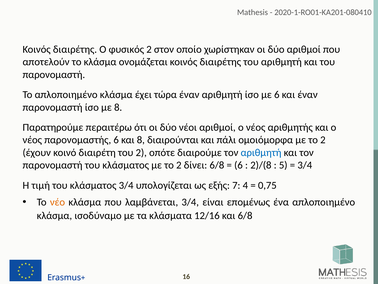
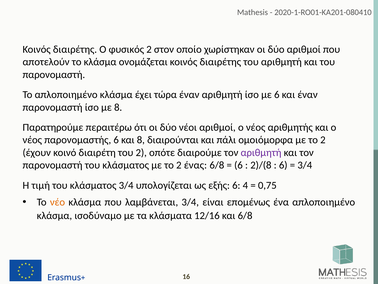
αριθμητή at (261, 152) colour: blue -> purple
δίνει: δίνει -> ένας
5 at (283, 165): 5 -> 6
εξής 7: 7 -> 6
